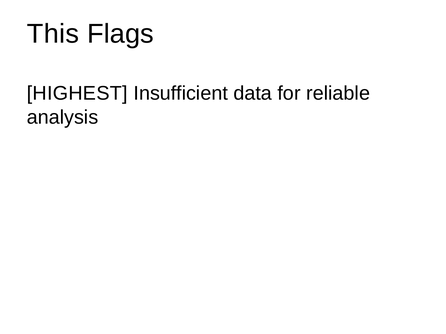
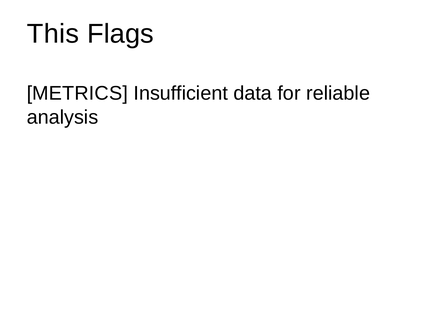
HIGHEST: HIGHEST -> METRICS
